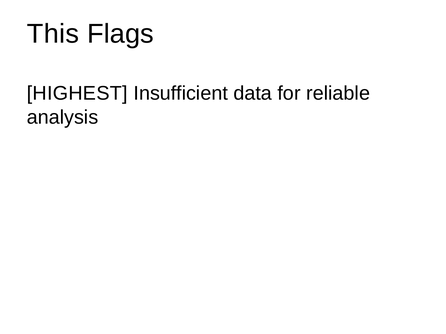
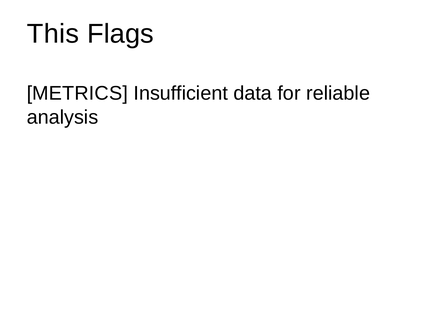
HIGHEST: HIGHEST -> METRICS
